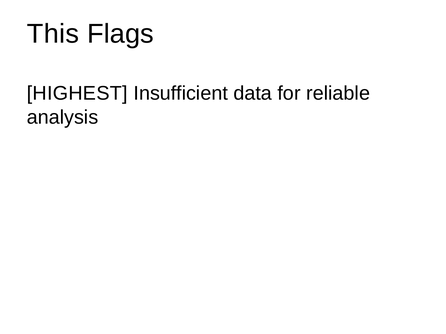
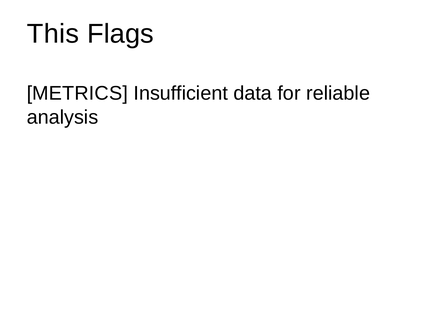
HIGHEST: HIGHEST -> METRICS
